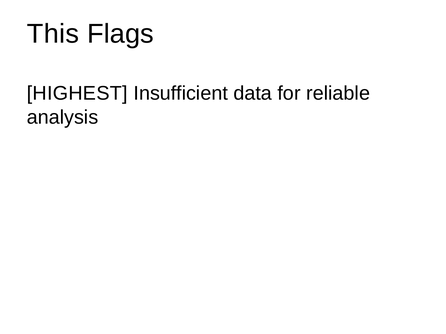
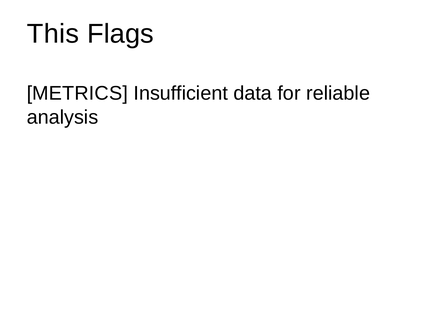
HIGHEST: HIGHEST -> METRICS
